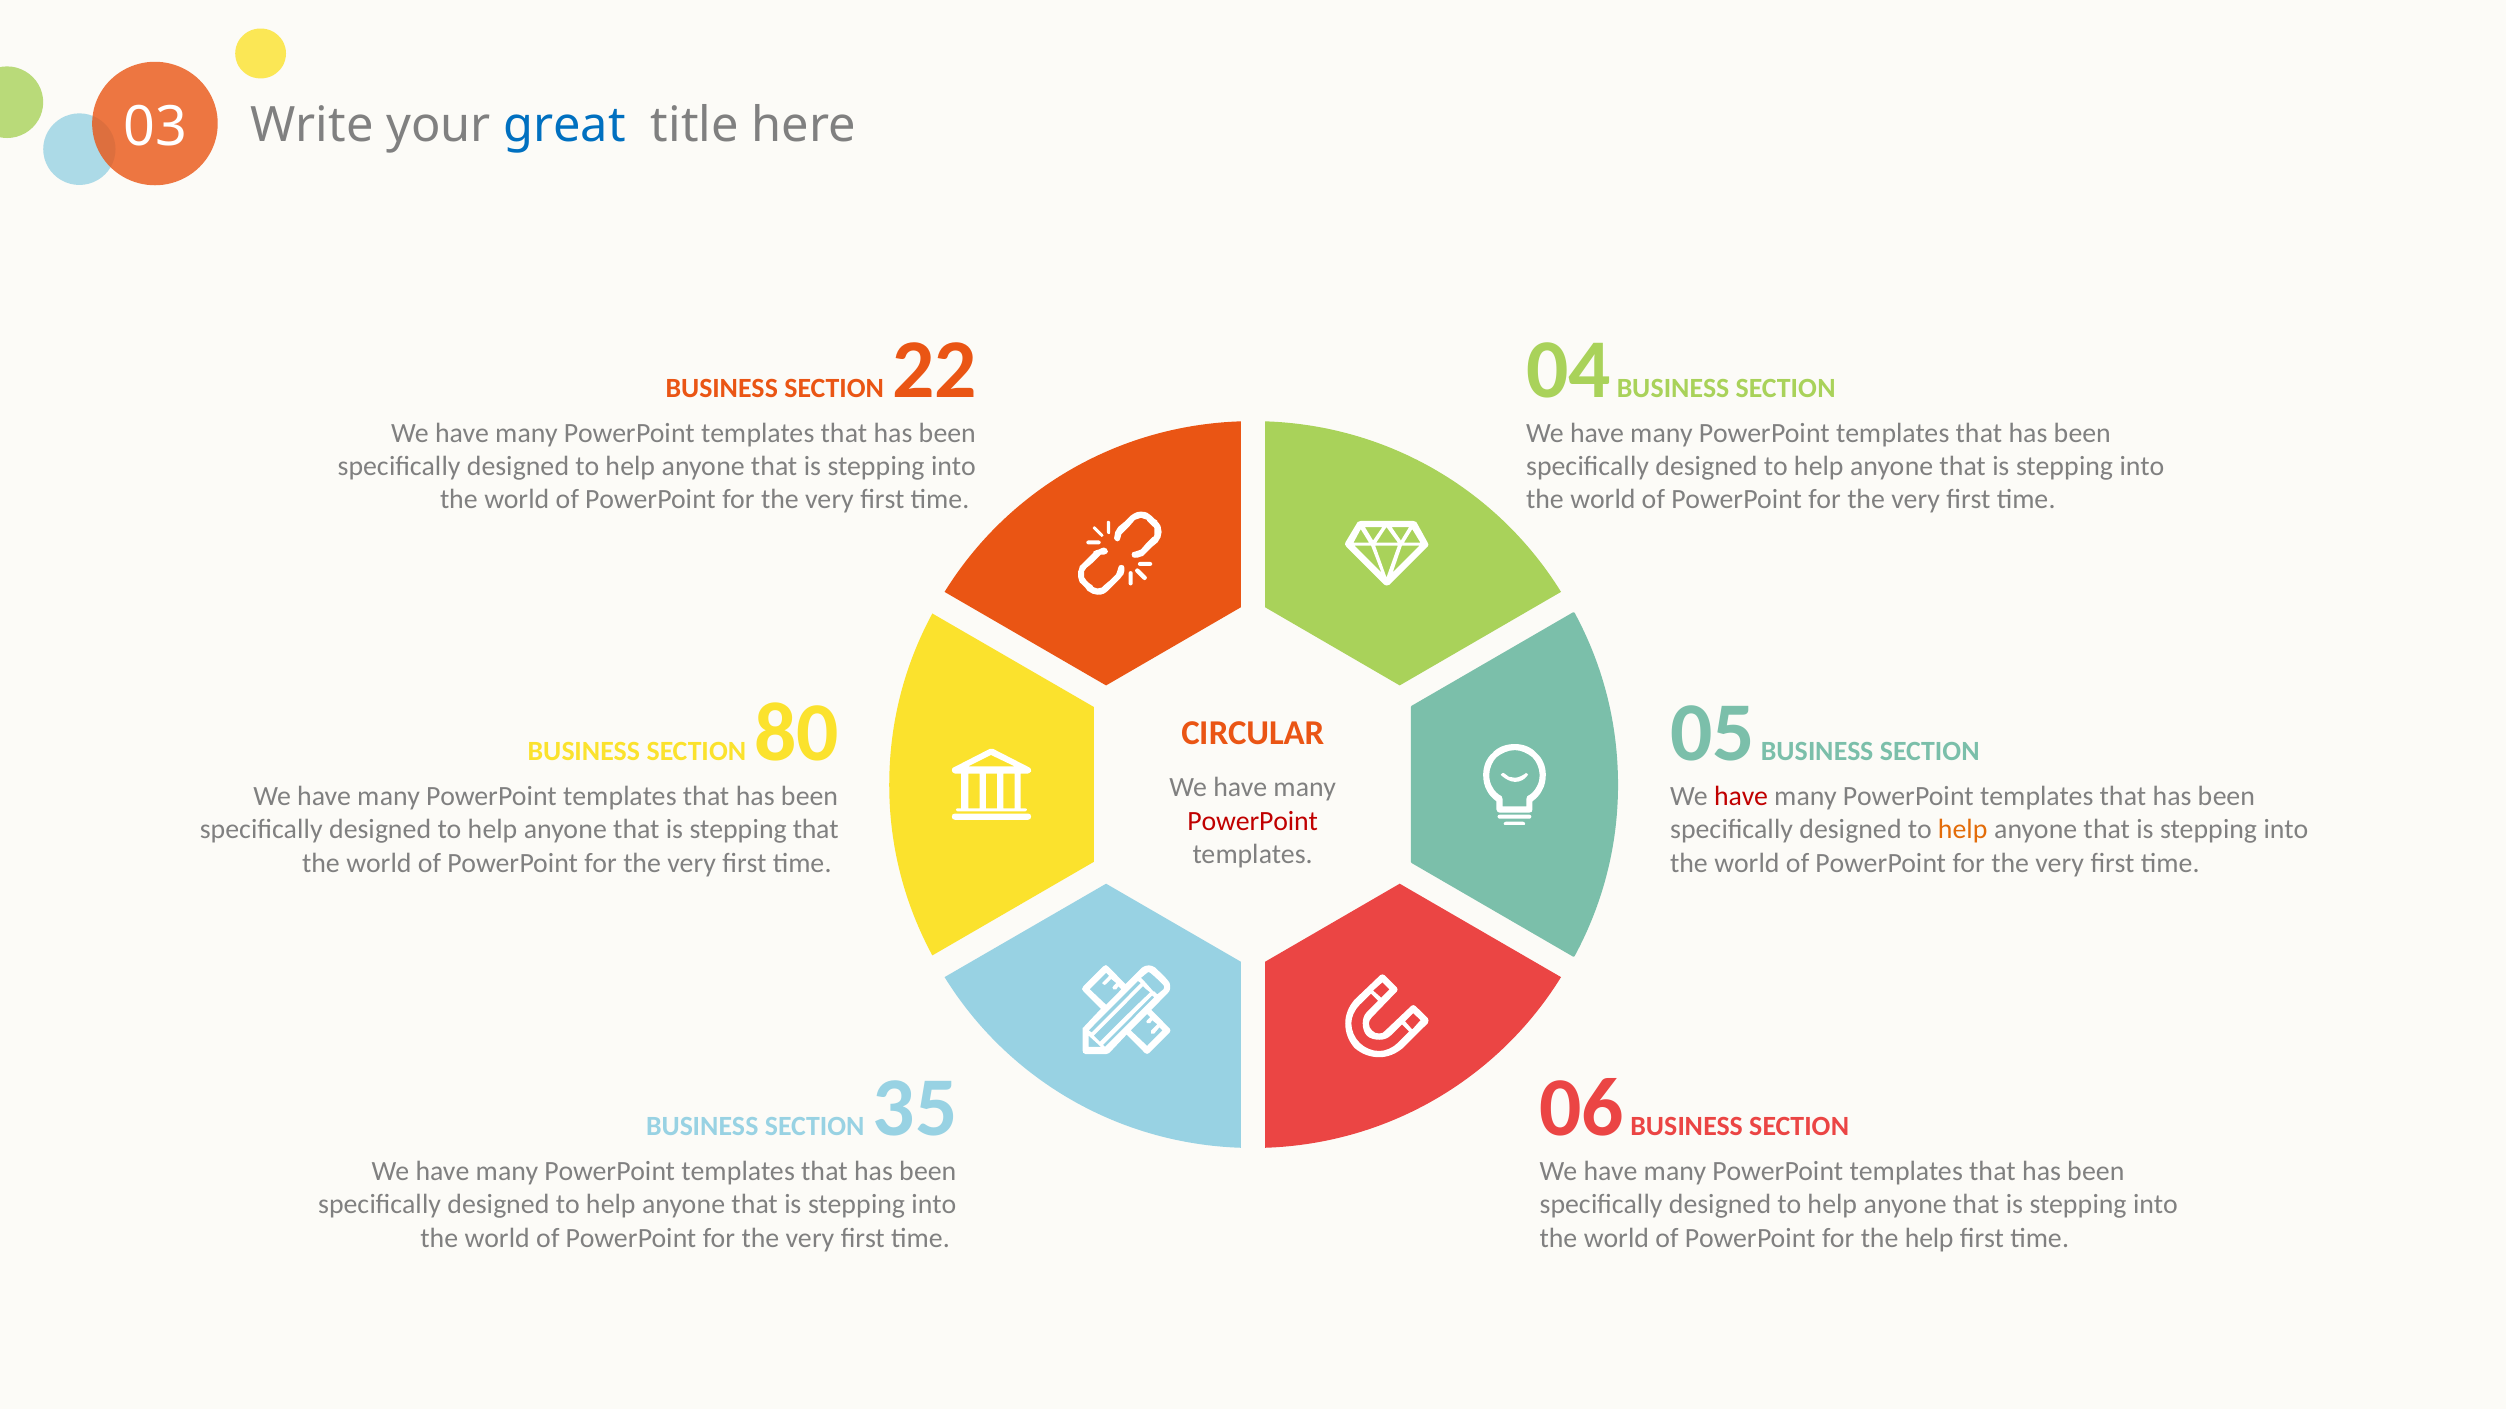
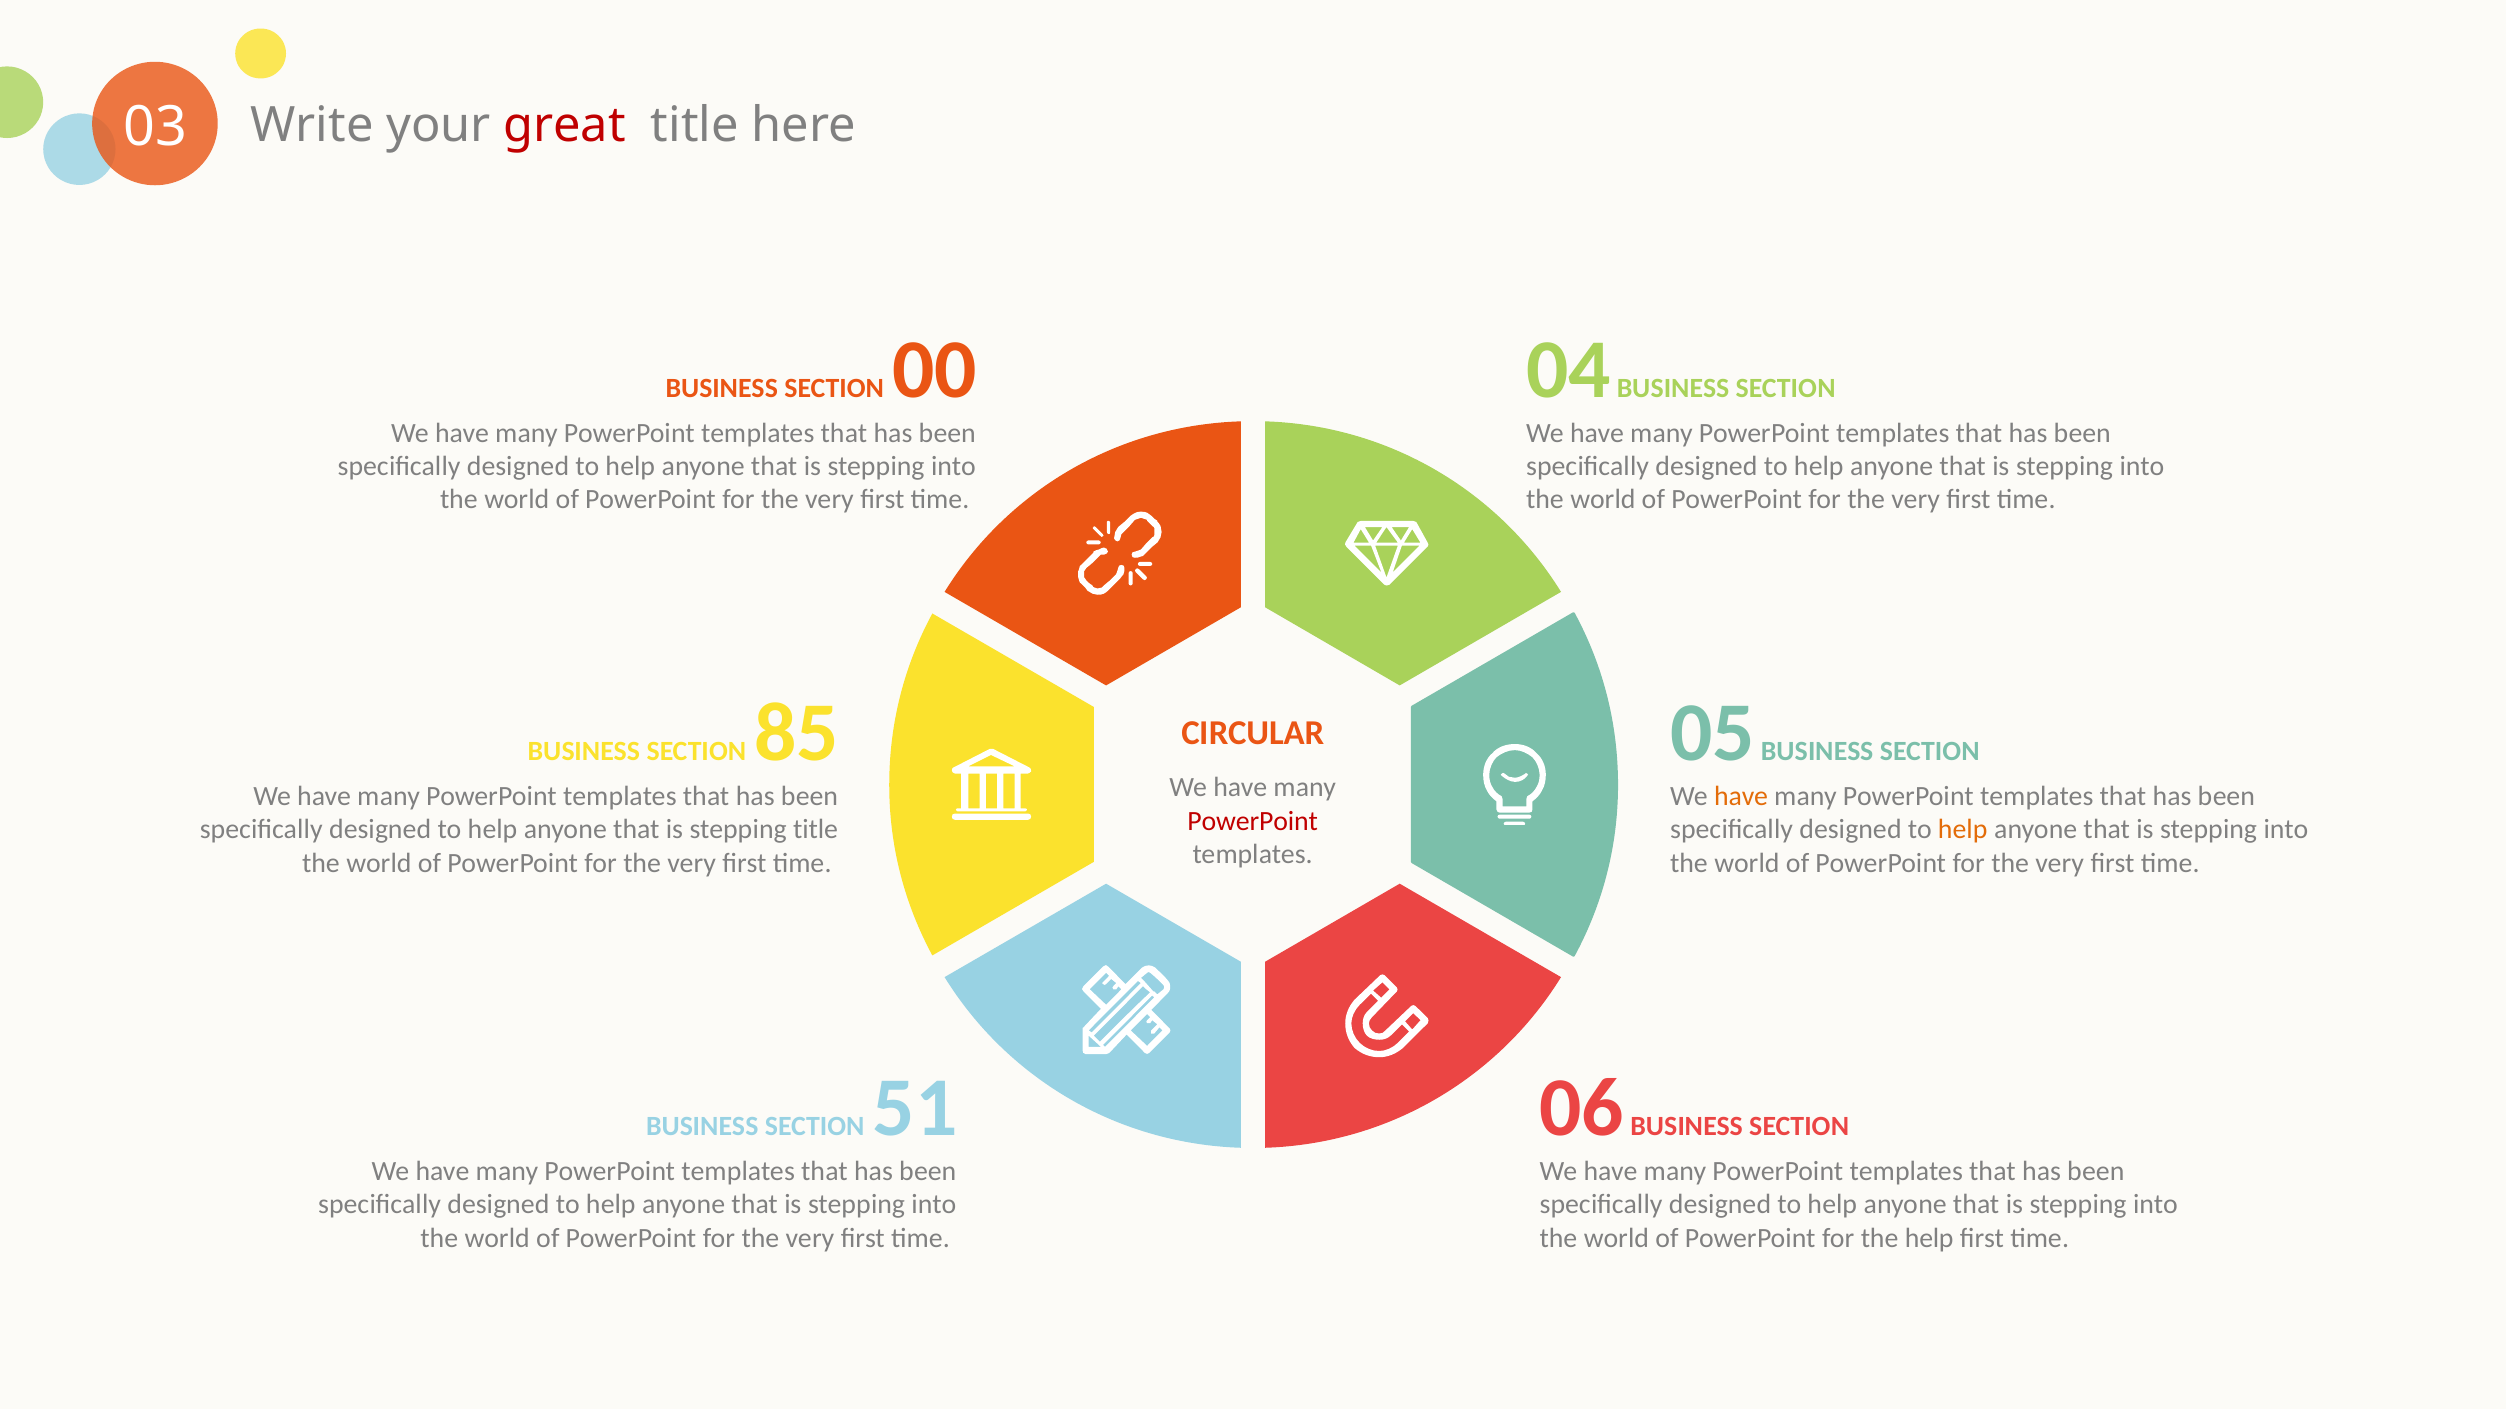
great colour: blue -> red
22: 22 -> 00
80: 80 -> 85
have at (1741, 796) colour: red -> orange
stepping that: that -> title
35: 35 -> 51
